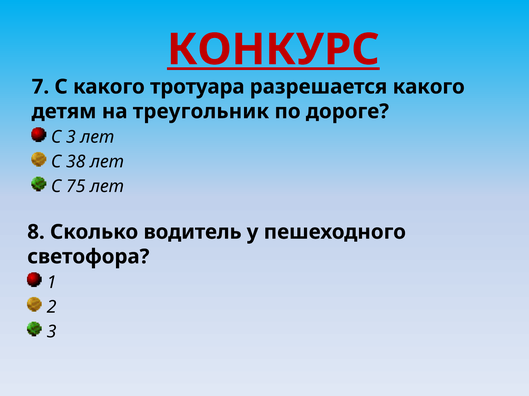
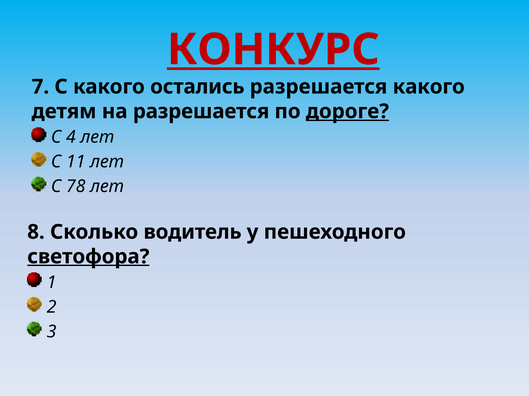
тротуара: тротуара -> остались
на треугольник: треугольник -> разрешается
дороге underline: none -> present
С 3: 3 -> 4
38: 38 -> 11
75: 75 -> 78
светофора underline: none -> present
